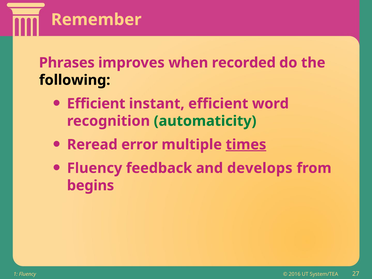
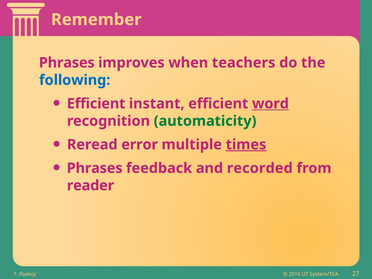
recorded: recorded -> teachers
following colour: black -> blue
word underline: none -> present
Fluency at (95, 168): Fluency -> Phrases
develops: develops -> recorded
begins: begins -> reader
